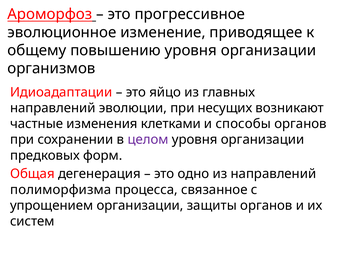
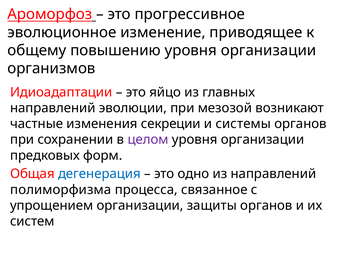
несущих: несущих -> мезозой
клетками: клетками -> секреции
способы: способы -> системы
дегенерация colour: black -> blue
